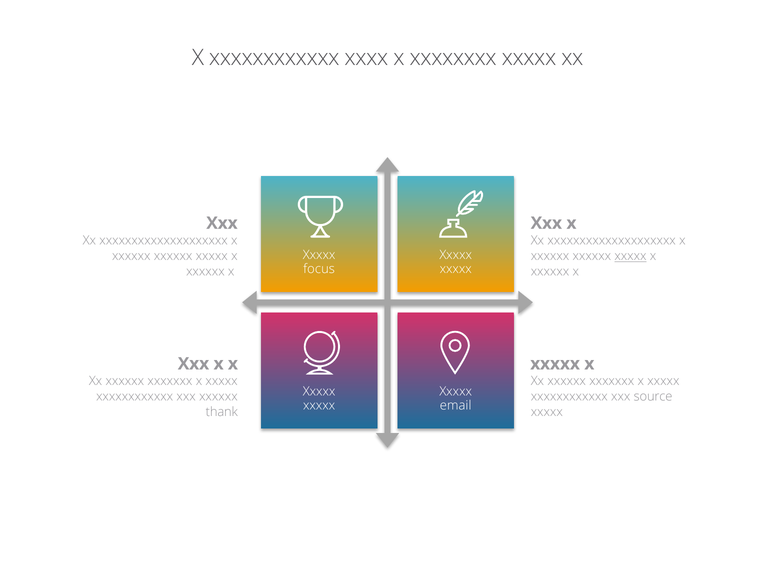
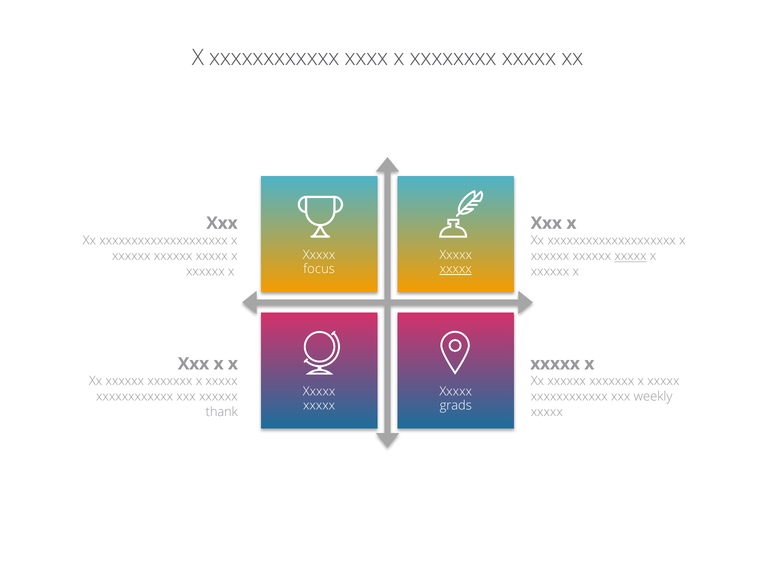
xxxxx at (456, 269) underline: none -> present
source: source -> weekly
email: email -> grads
